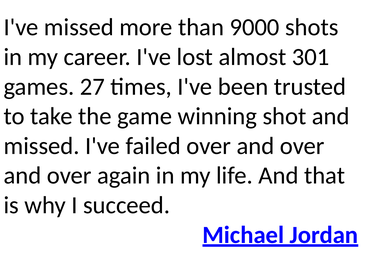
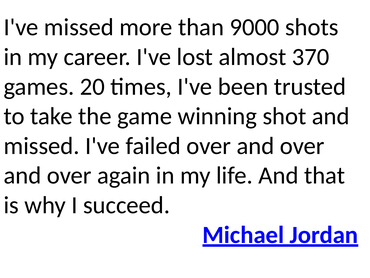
301: 301 -> 370
27: 27 -> 20
